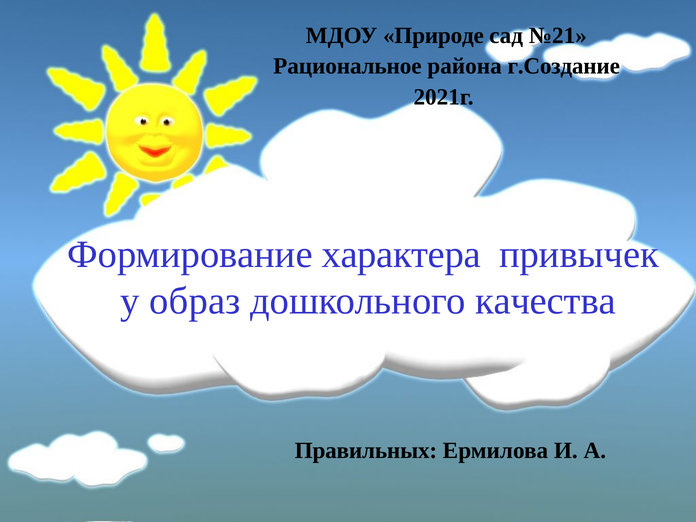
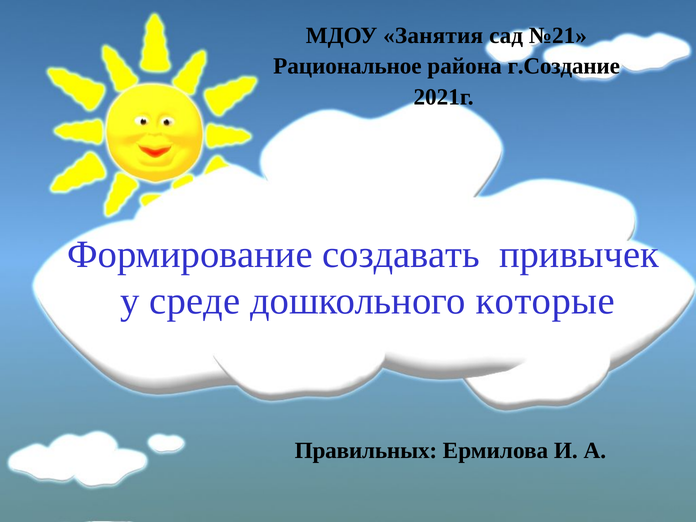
Природе: Природе -> Занятия
характера: характера -> создавать
образ: образ -> среде
качества: качества -> которые
